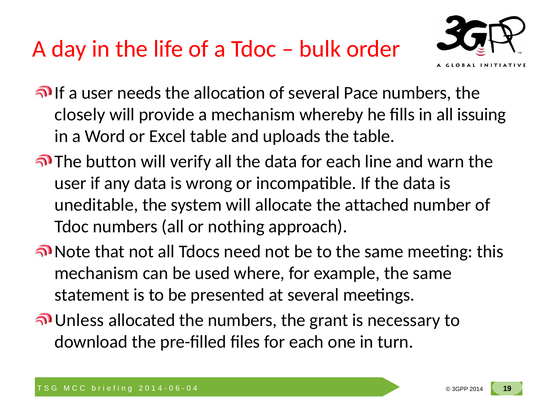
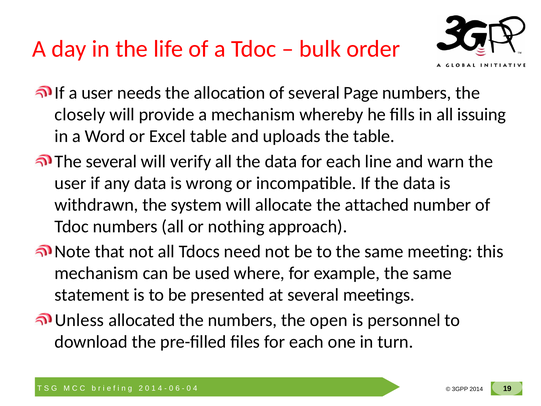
Pace: Pace -> Page
The button: button -> several
uneditable: uneditable -> withdrawn
grant: grant -> open
necessary: necessary -> personnel
